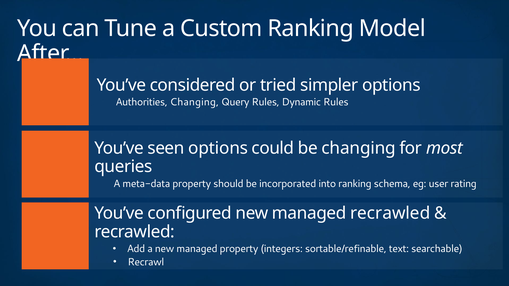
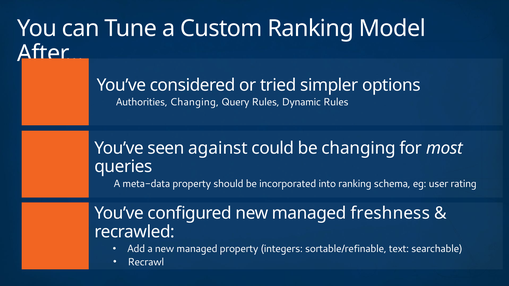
seen options: options -> against
managed recrawled: recrawled -> freshness
